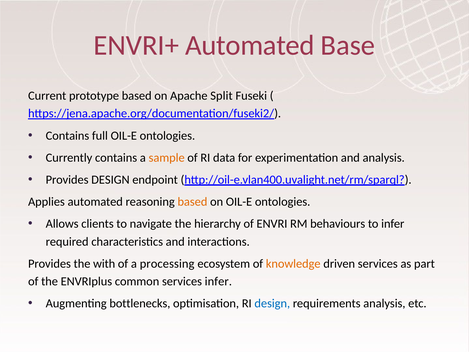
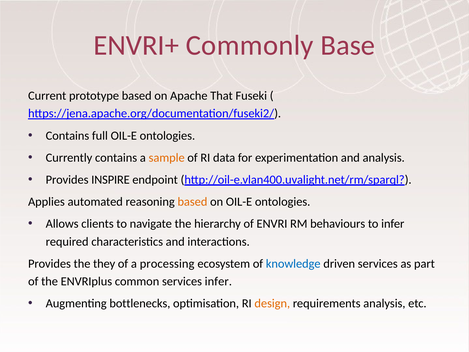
ENVRI+ Automated: Automated -> Commonly
Split: Split -> That
Provides DESIGN: DESIGN -> INSPIRE
with: with -> they
knowledge colour: orange -> blue
design at (272, 303) colour: blue -> orange
